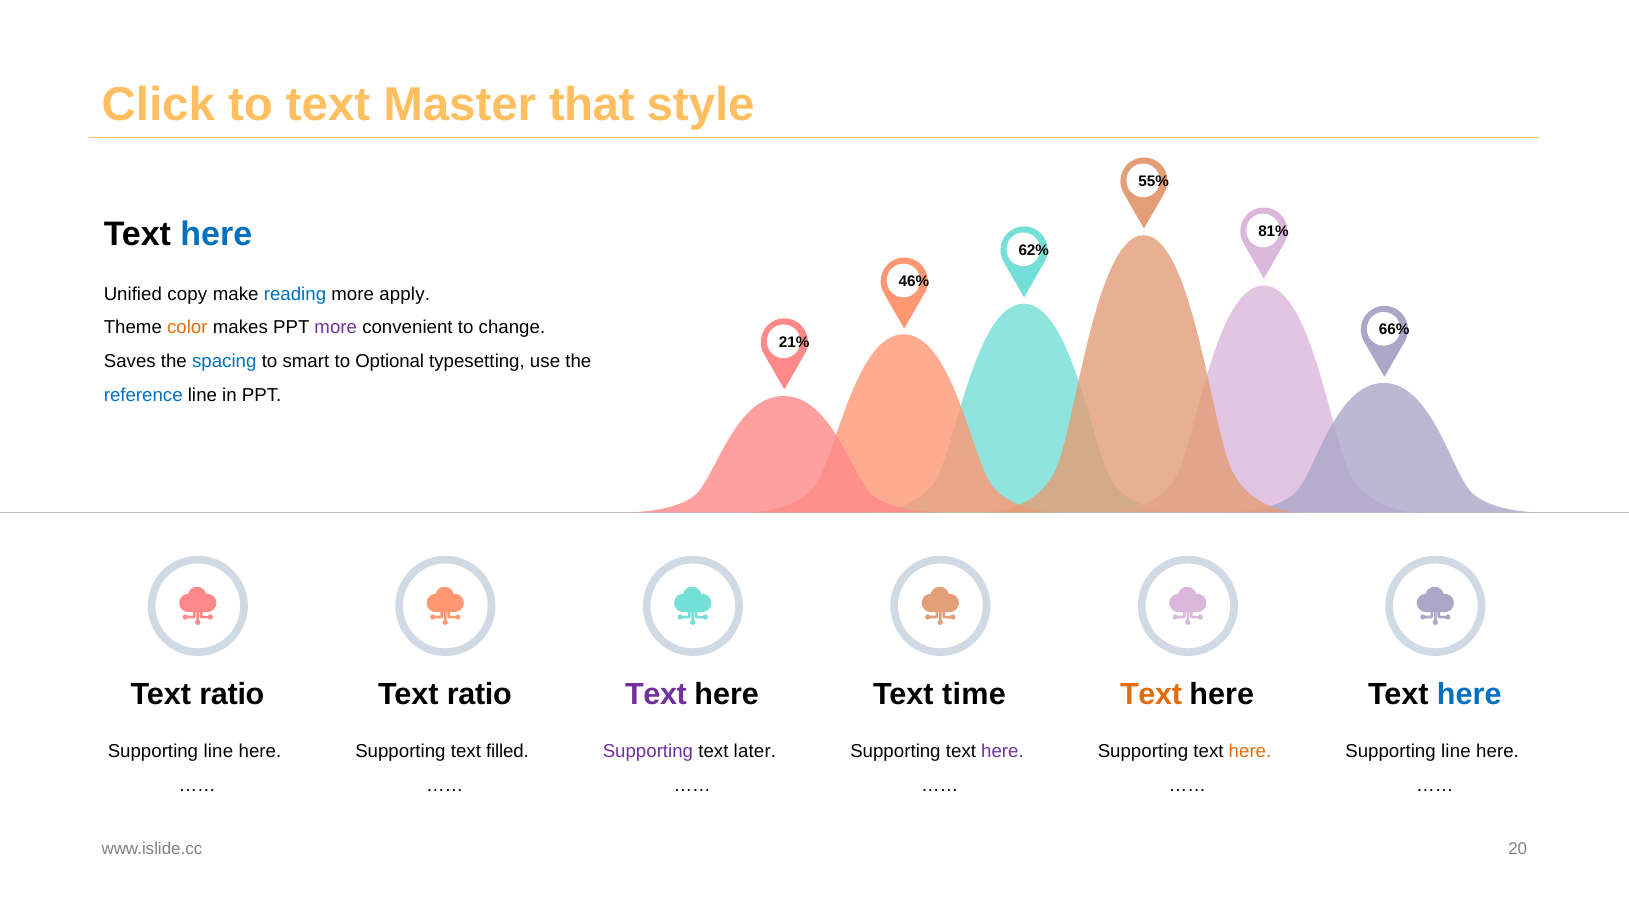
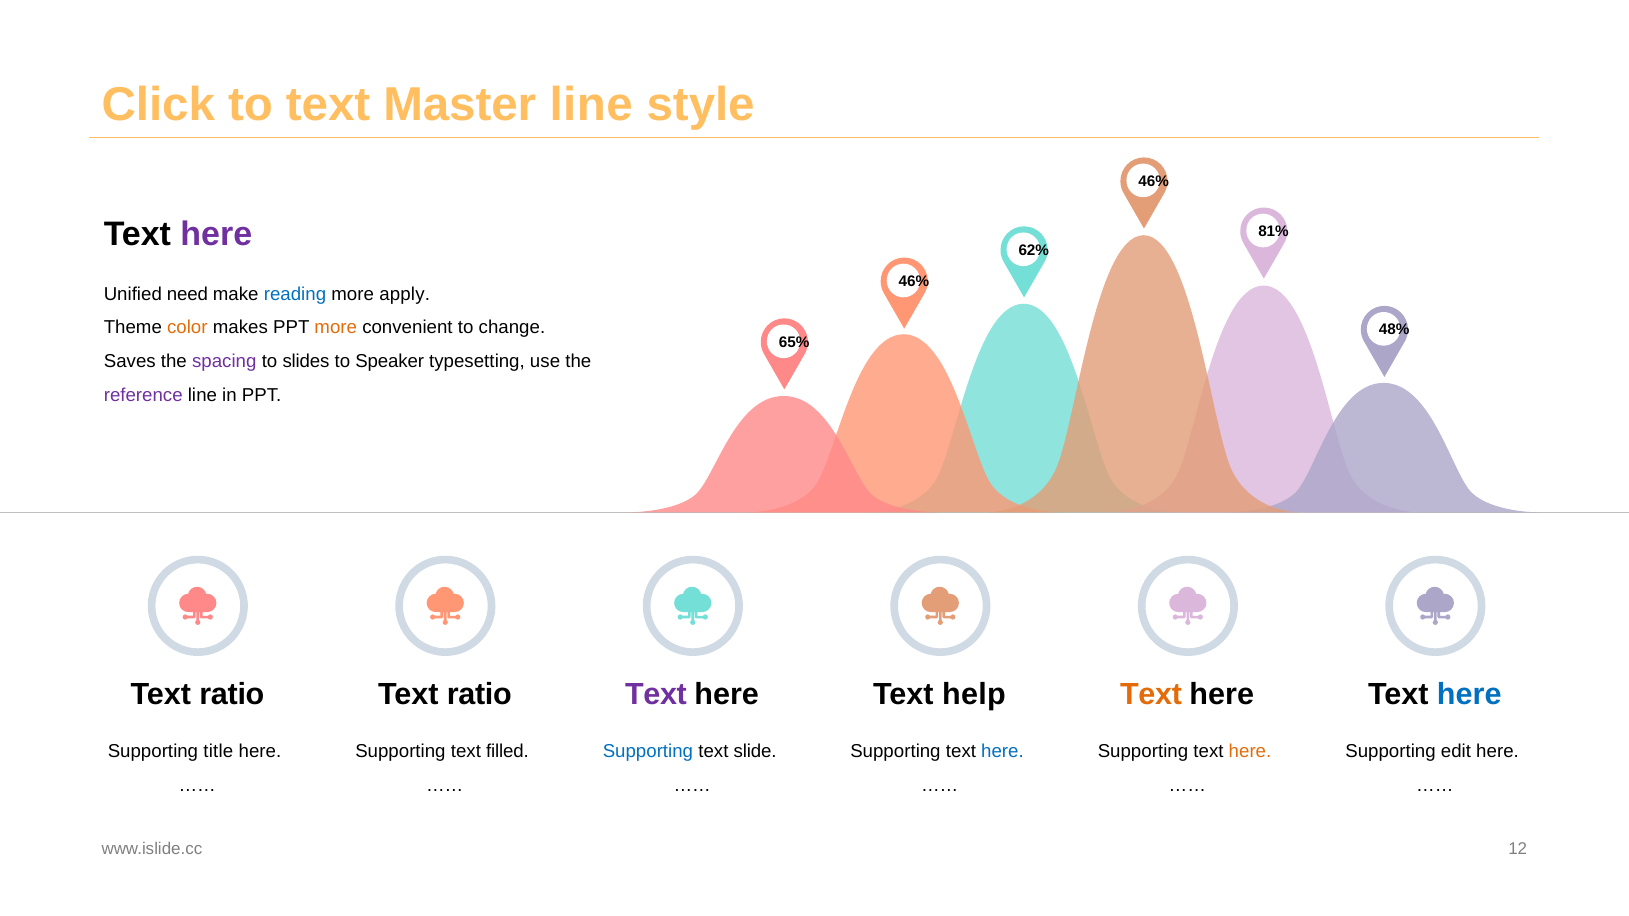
Master that: that -> line
55% at (1154, 182): 55% -> 46%
here at (216, 234) colour: blue -> purple
copy: copy -> need
more at (336, 328) colour: purple -> orange
66%: 66% -> 48%
21%: 21% -> 65%
spacing colour: blue -> purple
smart: smart -> slides
Optional: Optional -> Speaker
reference colour: blue -> purple
time: time -> help
line at (218, 751): line -> title
Supporting at (648, 751) colour: purple -> blue
later: later -> slide
here at (1002, 751) colour: purple -> blue
line at (1456, 751): line -> edit
20: 20 -> 12
